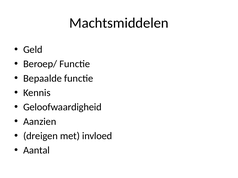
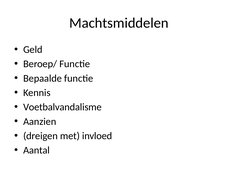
Geloofwaardigheid: Geloofwaardigheid -> Voetbalvandalisme
